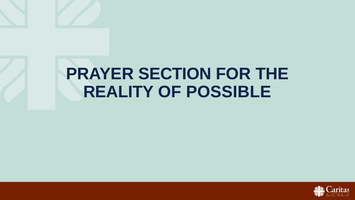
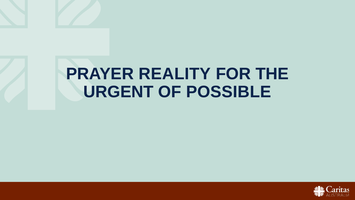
SECTION: SECTION -> REALITY
REALITY: REALITY -> URGENT
